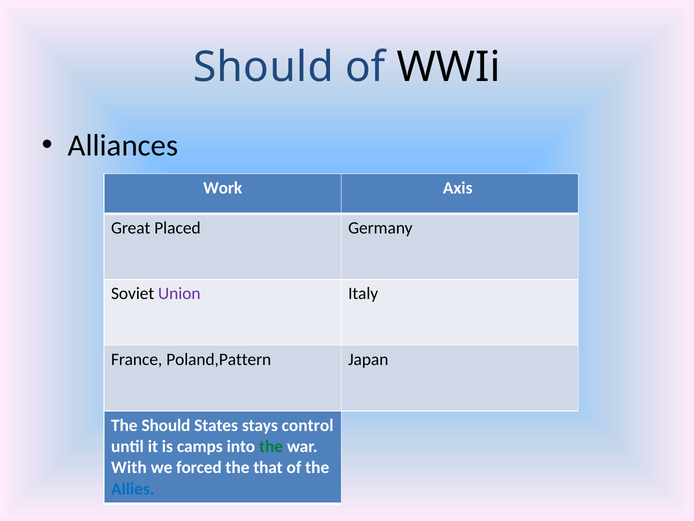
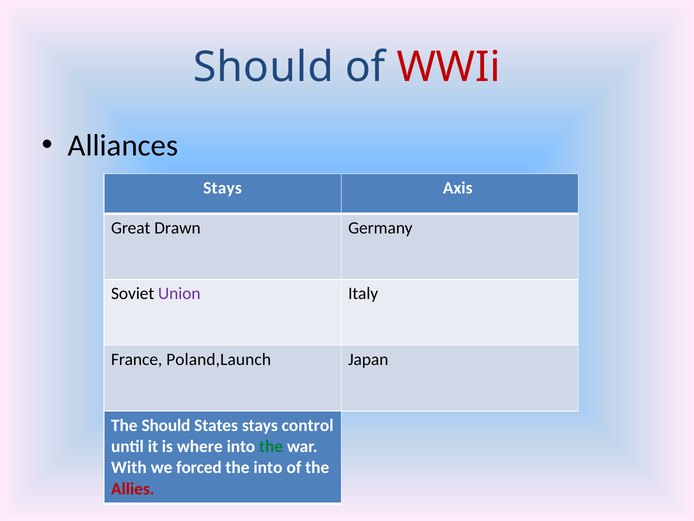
WWIi colour: black -> red
Work at (223, 188): Work -> Stays
Placed: Placed -> Drawn
Poland,Pattern: Poland,Pattern -> Poland,Launch
camps: camps -> where
the that: that -> into
Allies colour: blue -> red
